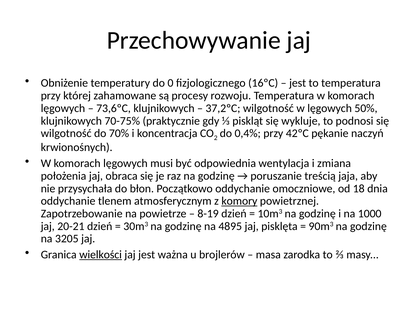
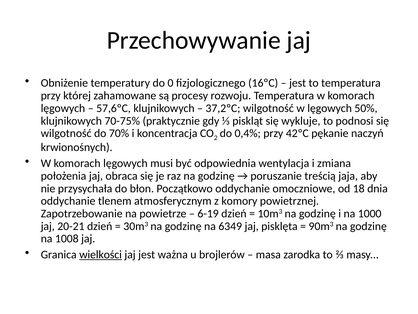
73,6ºC: 73,6ºC -> 57,6ºC
komory underline: present -> none
8-19: 8-19 -> 6-19
4895: 4895 -> 6349
3205: 3205 -> 1008
